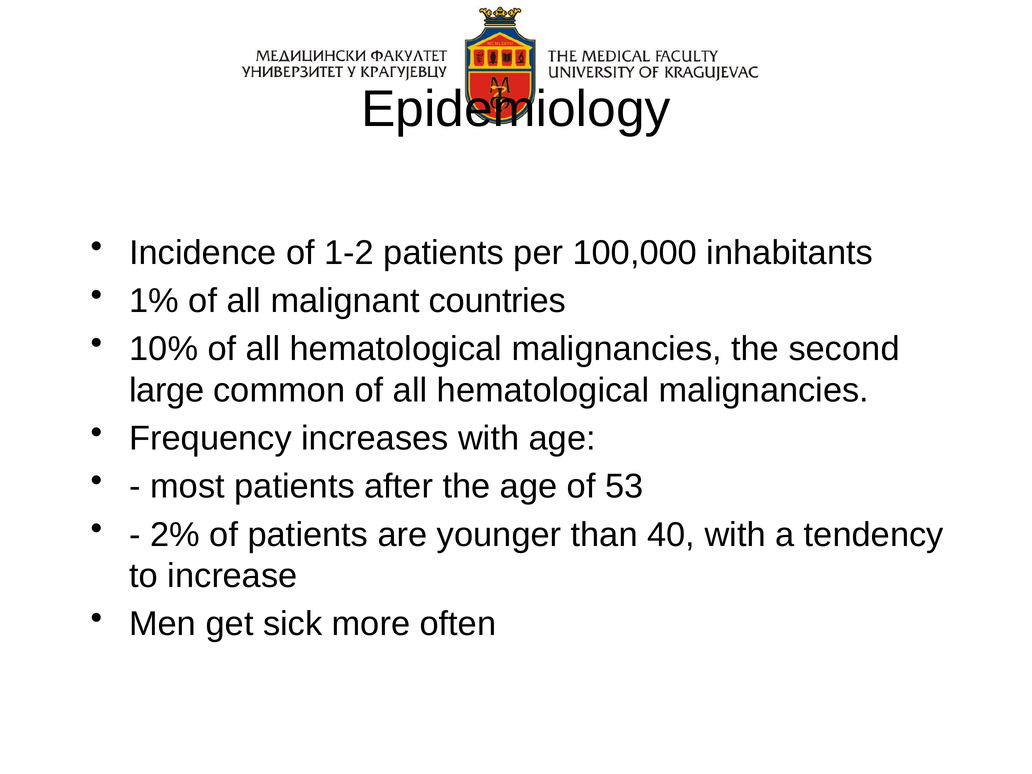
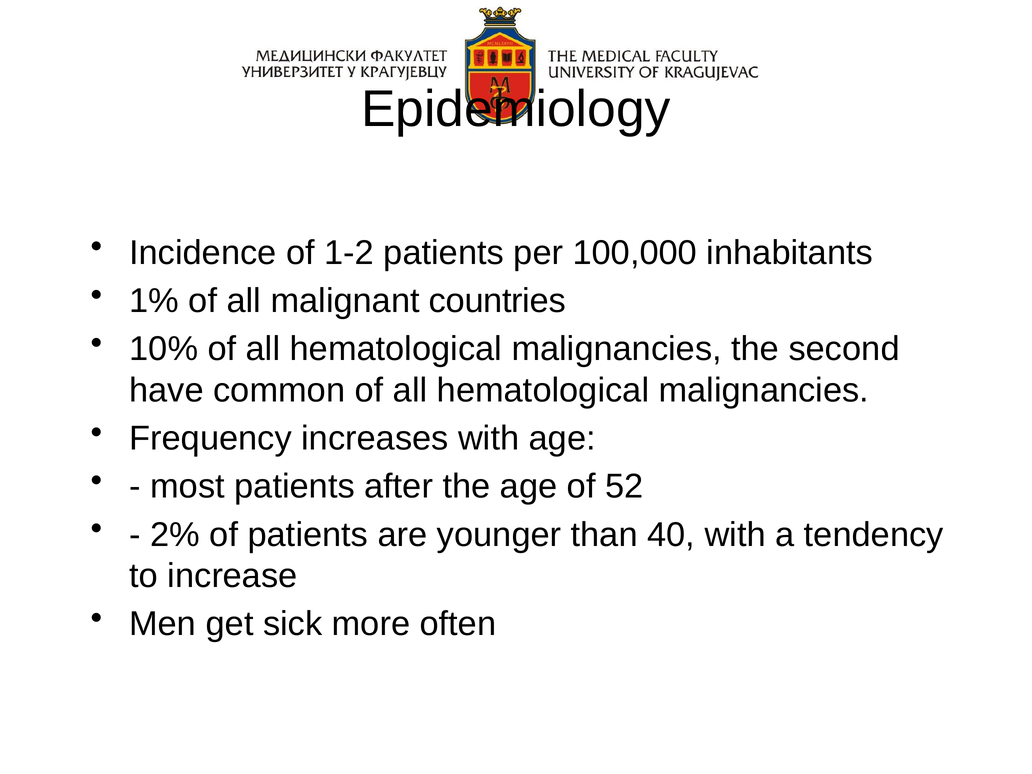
large: large -> have
53: 53 -> 52
